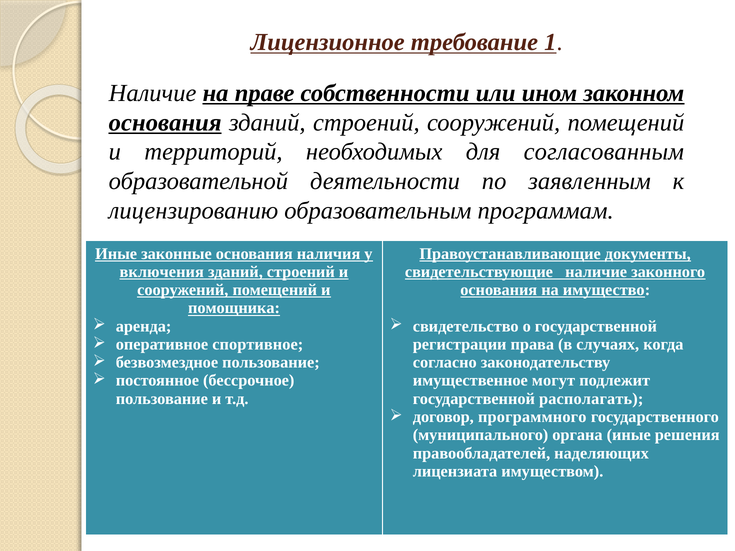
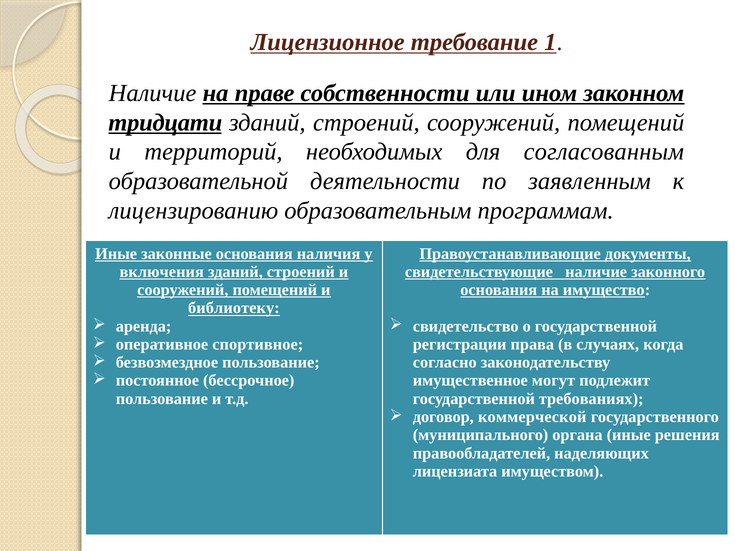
основания at (165, 122): основания -> тридцати
помощника: помощника -> библиотеку
располагать: располагать -> требованиях
программного: программного -> коммерческой
